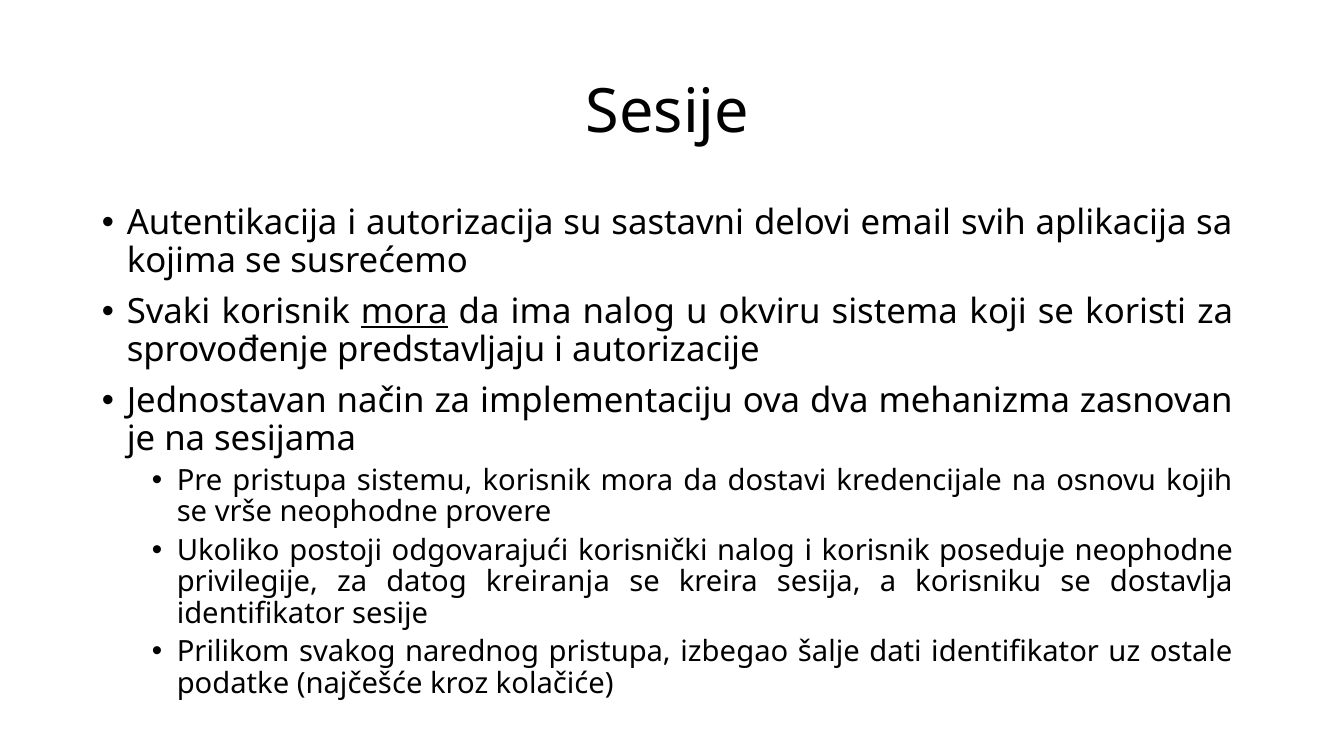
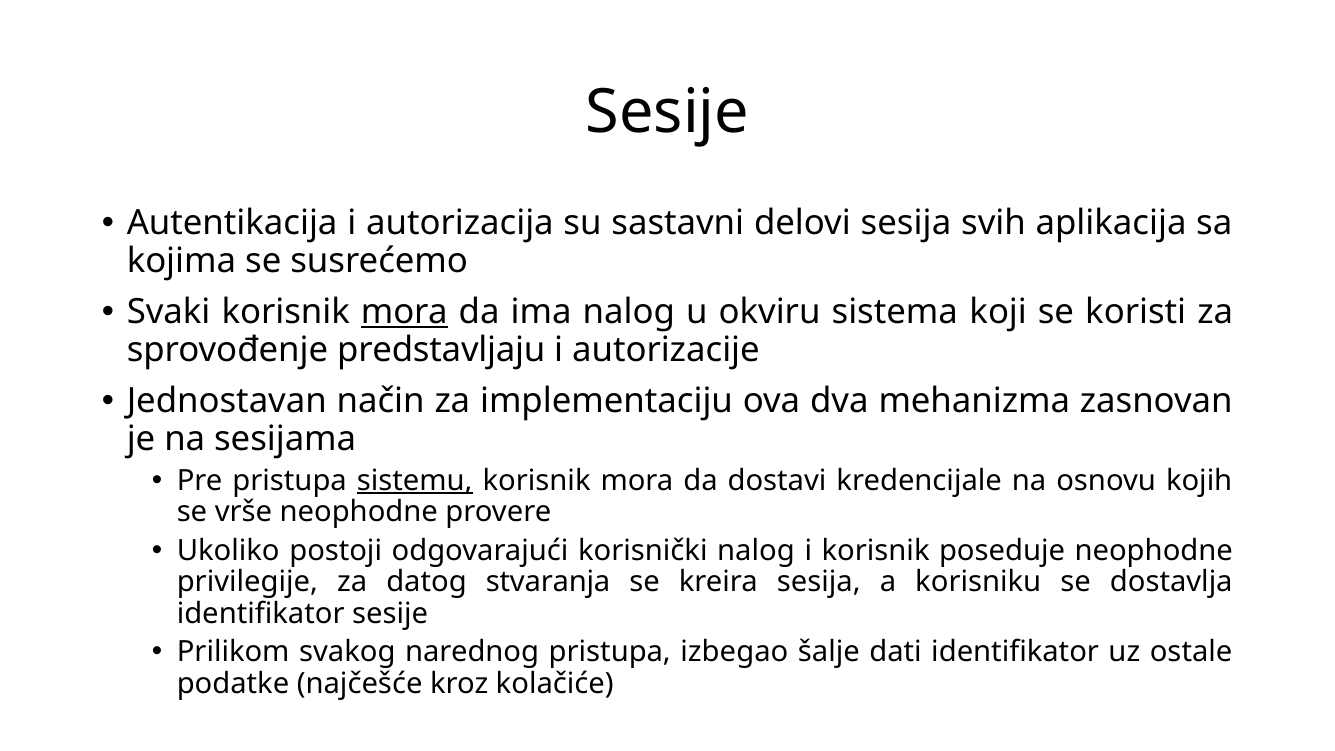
delovi email: email -> sesija
sistemu underline: none -> present
kreiranja: kreiranja -> stvaranja
